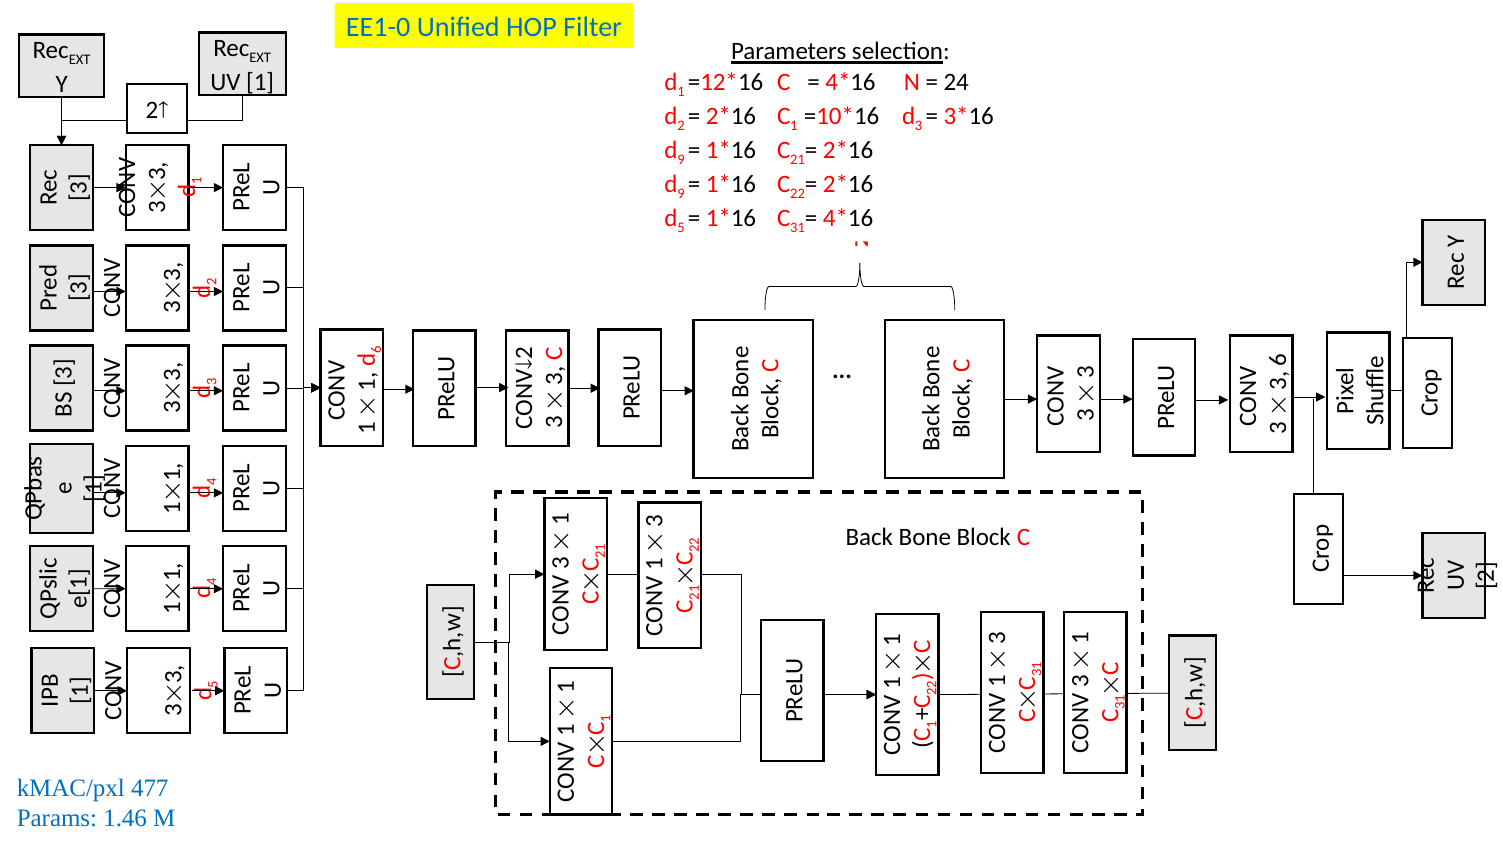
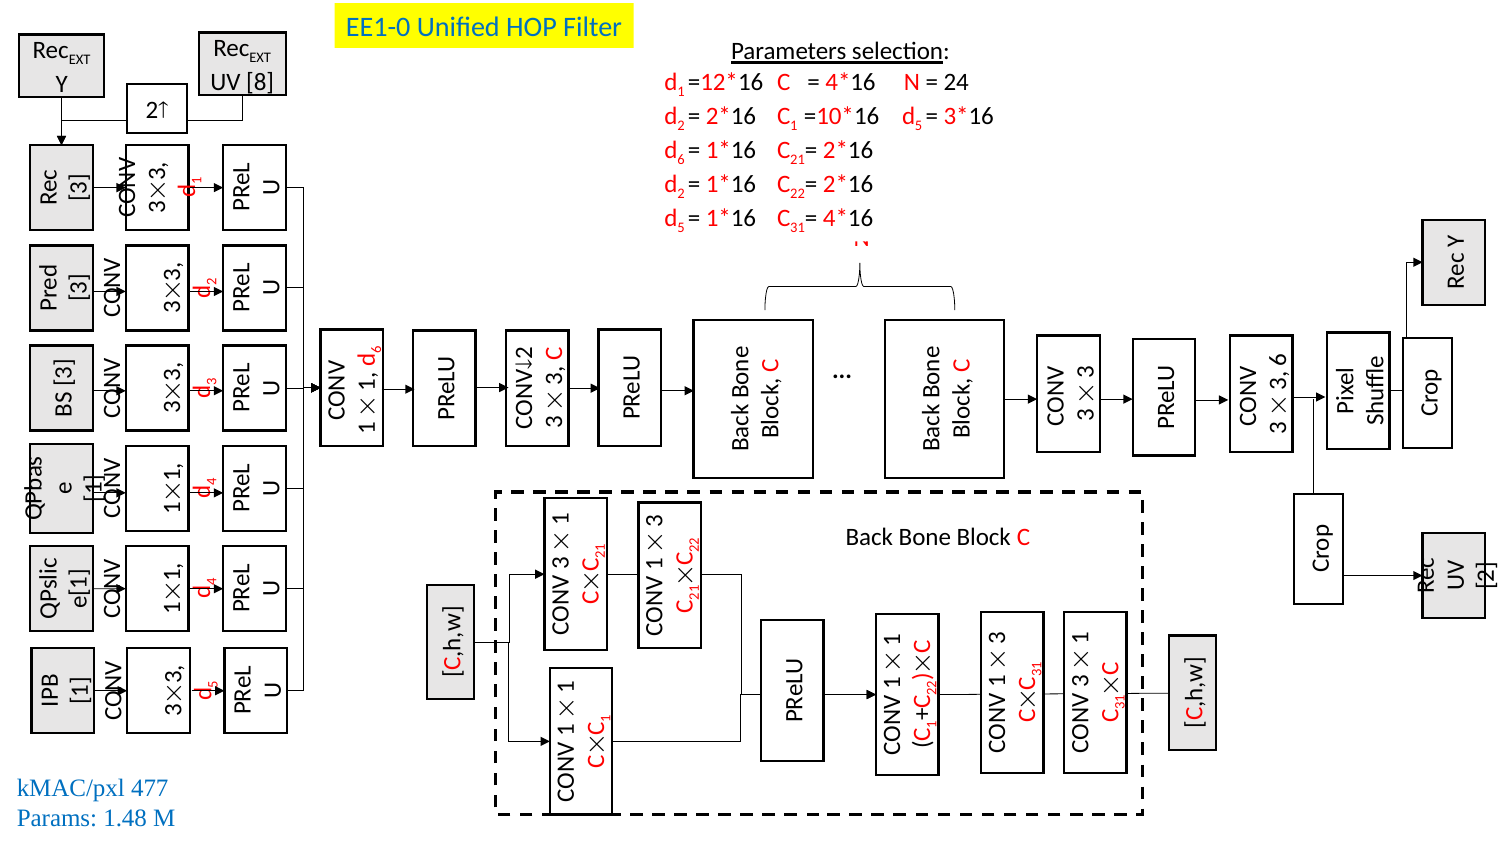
UV 1: 1 -> 8
3 at (919, 126): 3 -> 5
9 at (681, 160): 9 -> 6
9 at (681, 194): 9 -> 2
1.46: 1.46 -> 1.48
